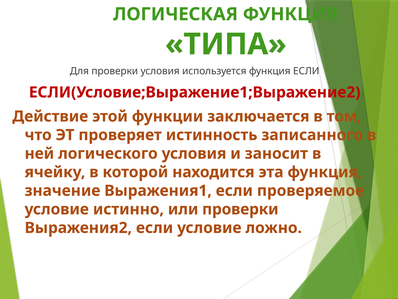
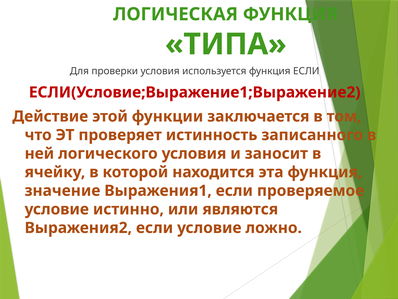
или проверки: проверки -> являются
